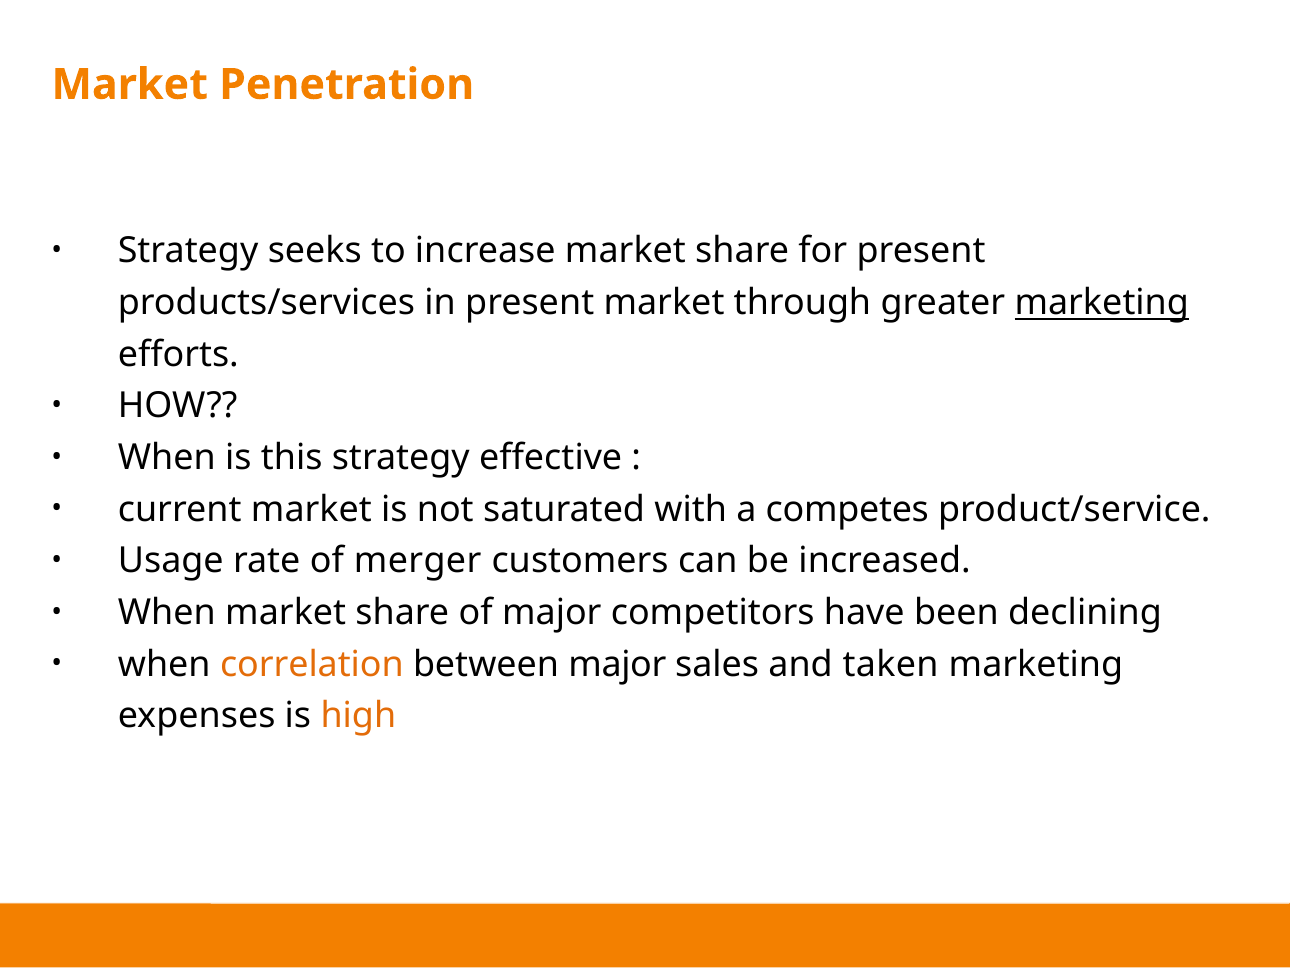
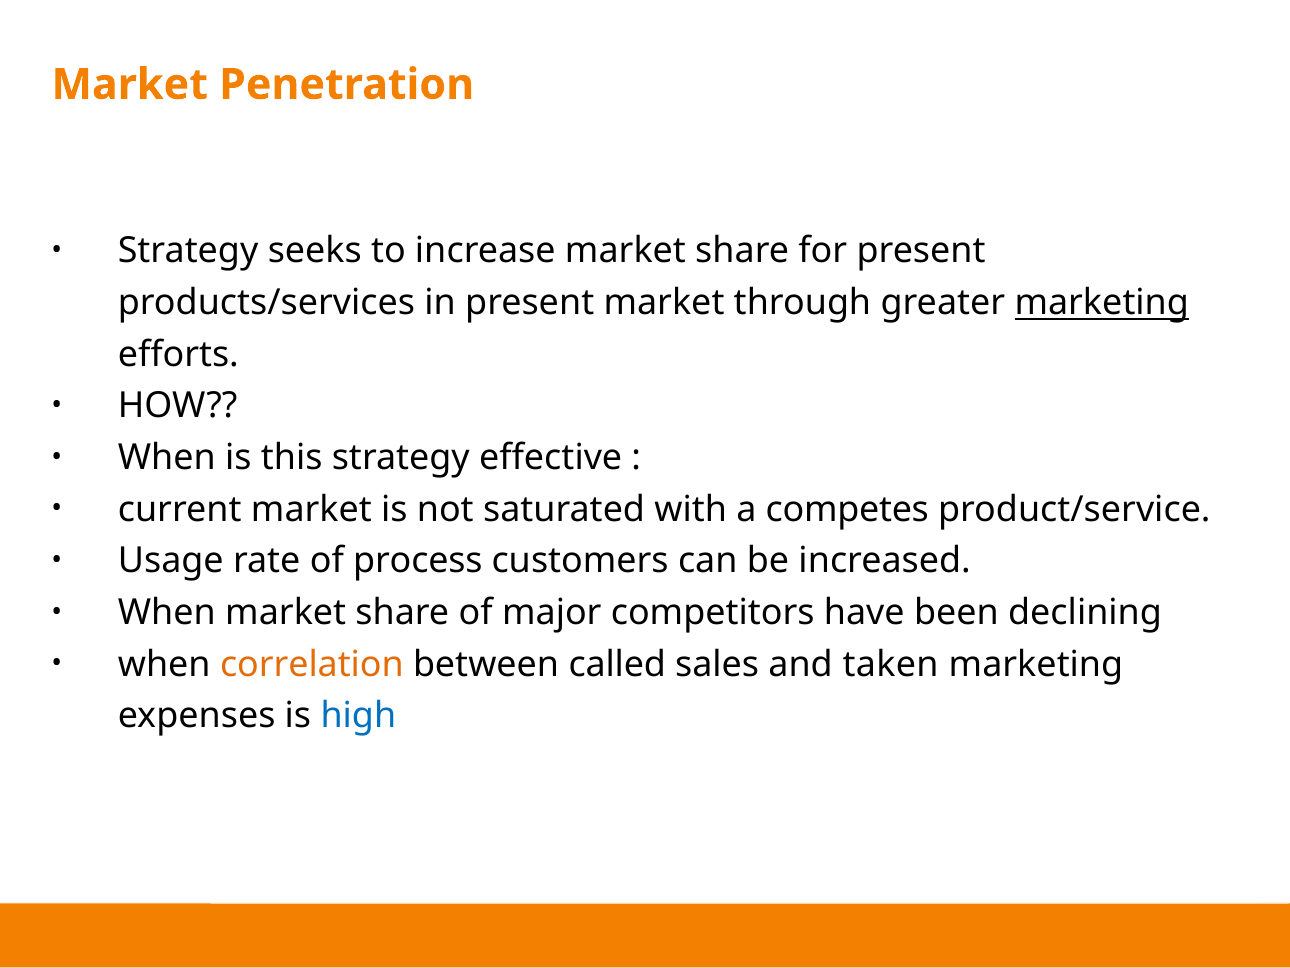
merger: merger -> process
between major: major -> called
high colour: orange -> blue
